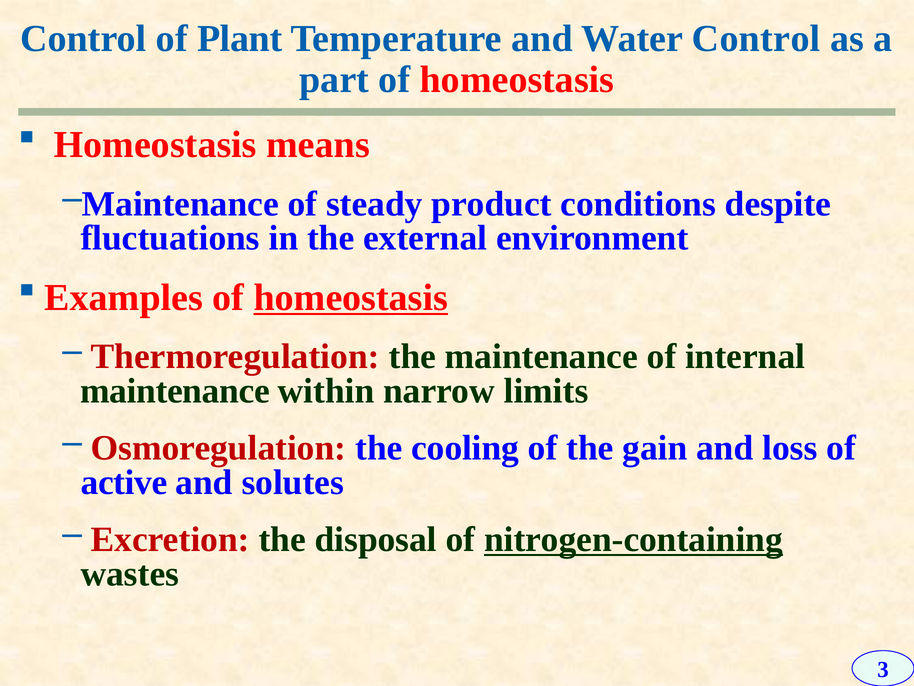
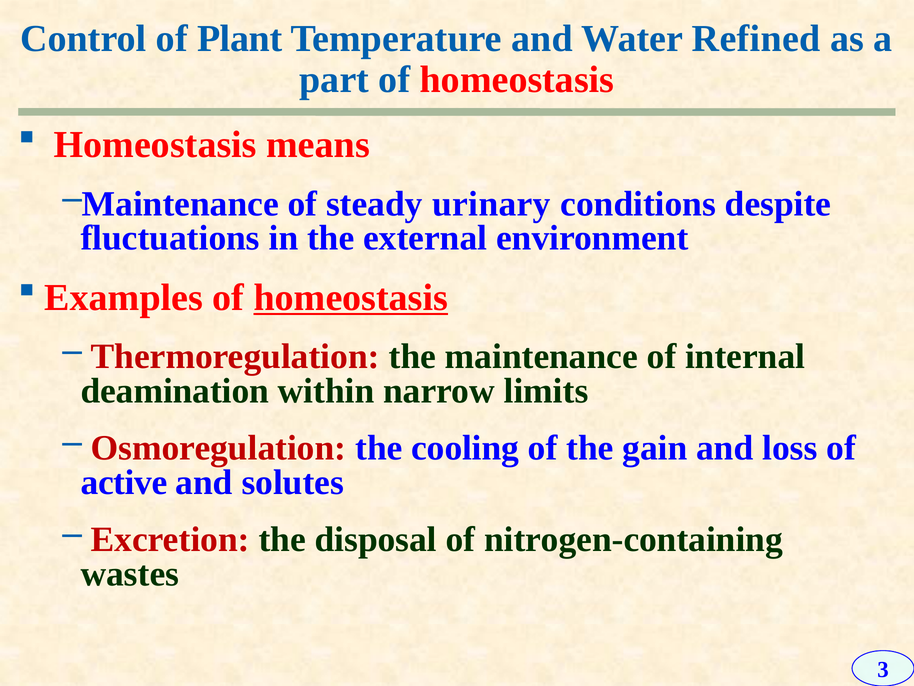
Water Control: Control -> Refined
product: product -> urinary
maintenance at (175, 391): maintenance -> deamination
nitrogen-containing underline: present -> none
